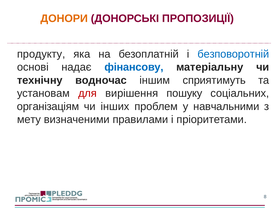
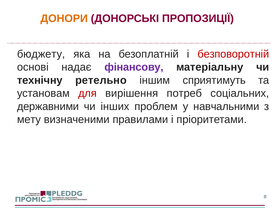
продукту: продукту -> бюджету
безповоротній colour: blue -> red
фінансову colour: blue -> purple
водночас: водночас -> ретельно
пошуку: пошуку -> потреб
організаціям: організаціям -> державними
